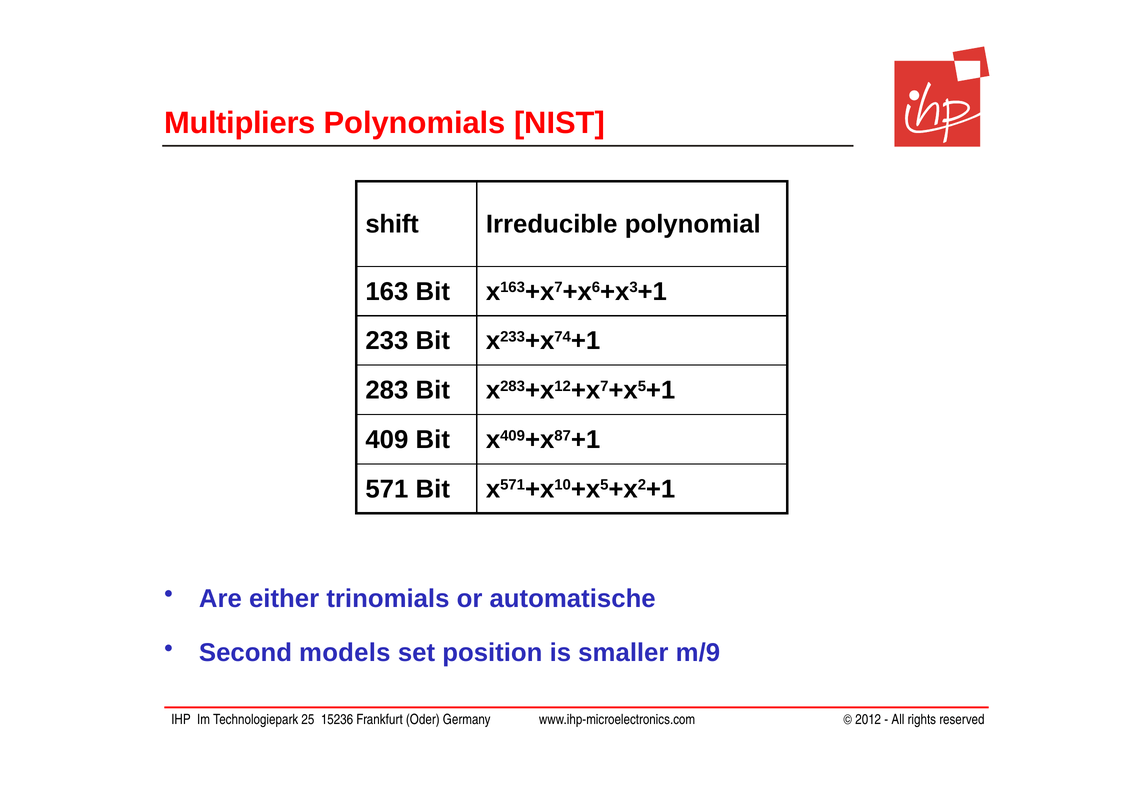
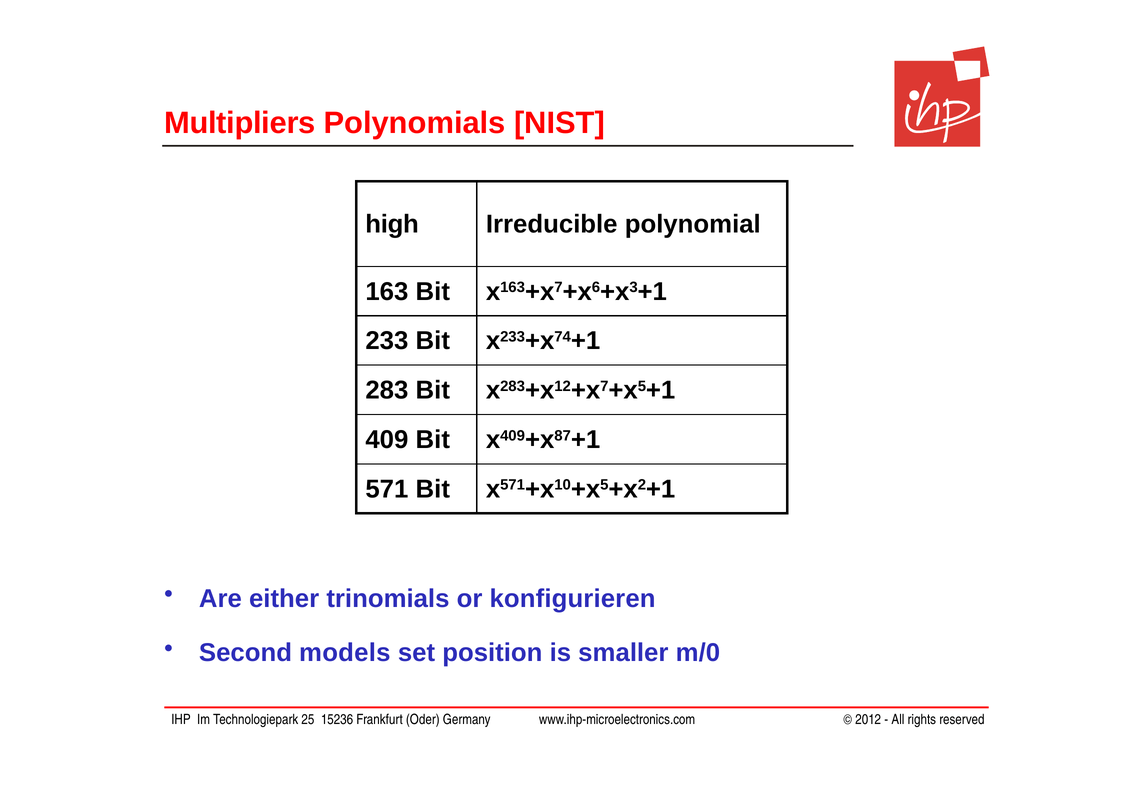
shift: shift -> high
automatische: automatische -> konfigurieren
m/9: m/9 -> m/0
